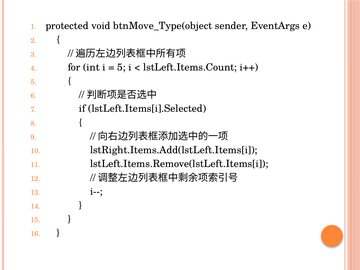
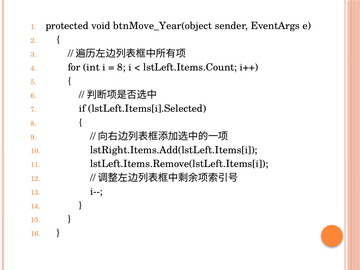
btnMove_Type(object: btnMove_Type(object -> btnMove_Year(object
5 at (121, 67): 5 -> 8
